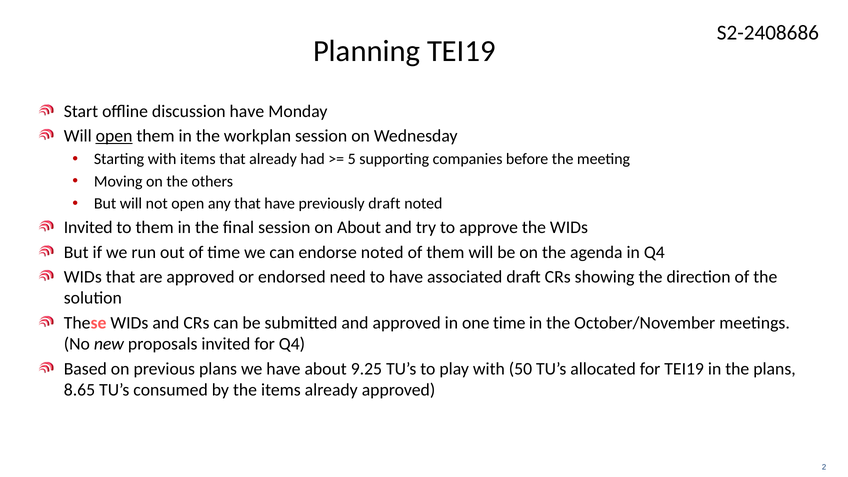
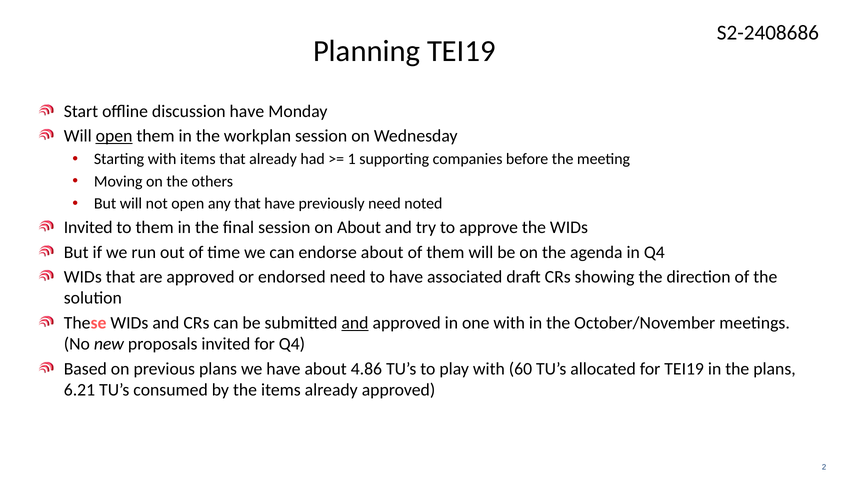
5: 5 -> 1
previously draft: draft -> need
endorse noted: noted -> about
and at (355, 323) underline: none -> present
one time: time -> with
9.25: 9.25 -> 4.86
50: 50 -> 60
8.65: 8.65 -> 6.21
